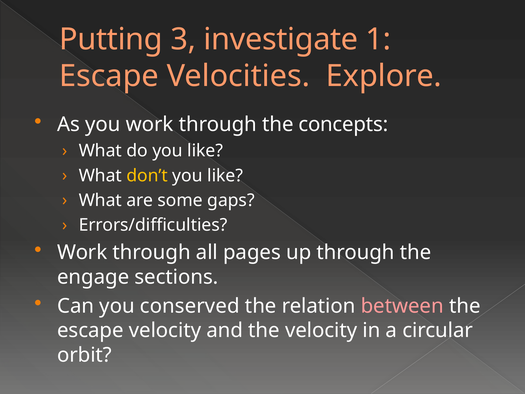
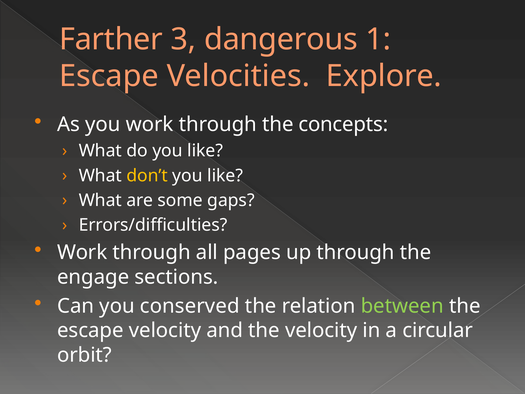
Putting: Putting -> Farther
investigate: investigate -> dangerous
between colour: pink -> light green
